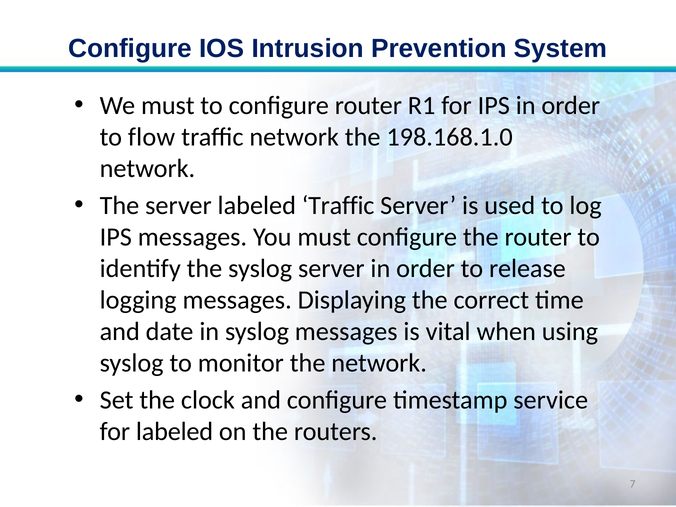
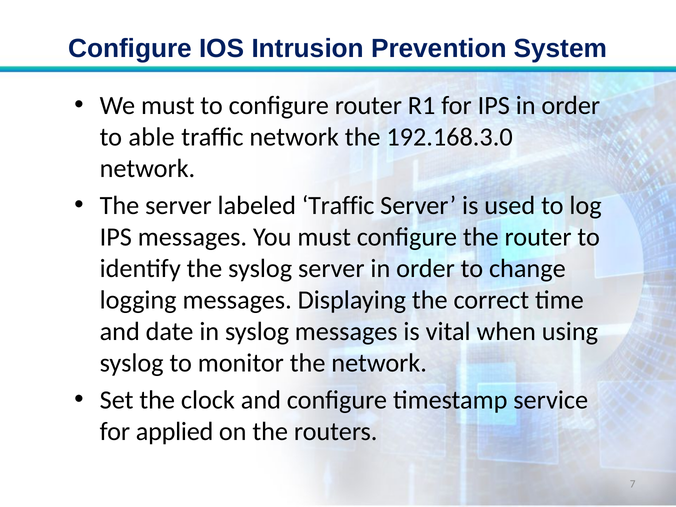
flow: flow -> able
198.168.1.0: 198.168.1.0 -> 192.168.3.0
release: release -> change
for labeled: labeled -> applied
